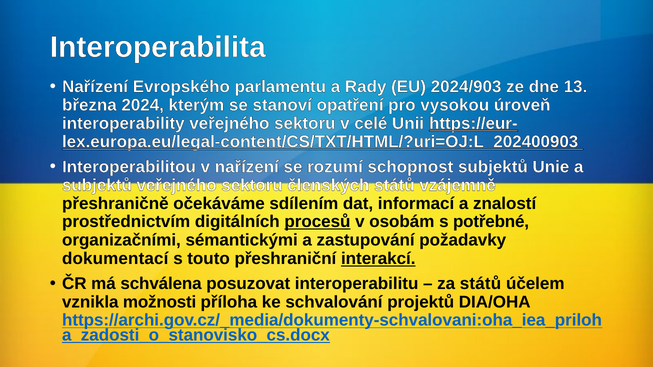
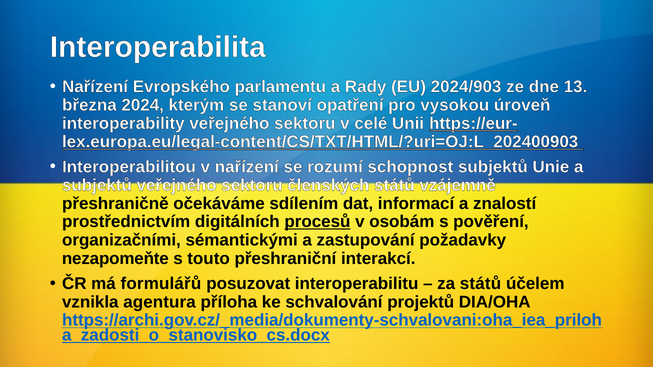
potřebné: potřebné -> pověření
dokumentací: dokumentací -> nezapomeňte
interakcí underline: present -> none
schválena: schválena -> formulářů
možnosti: možnosti -> agentura
